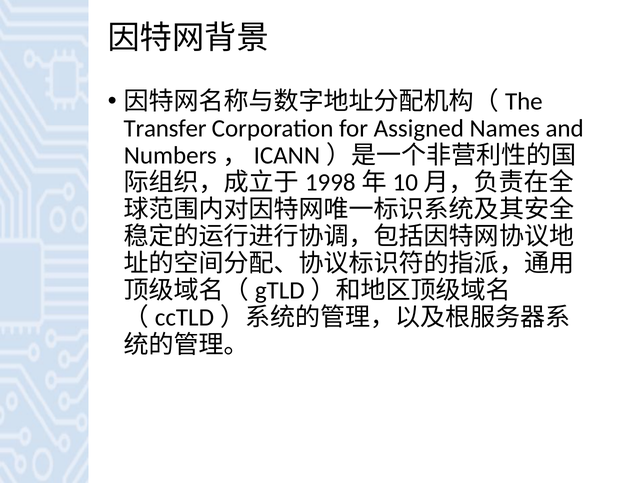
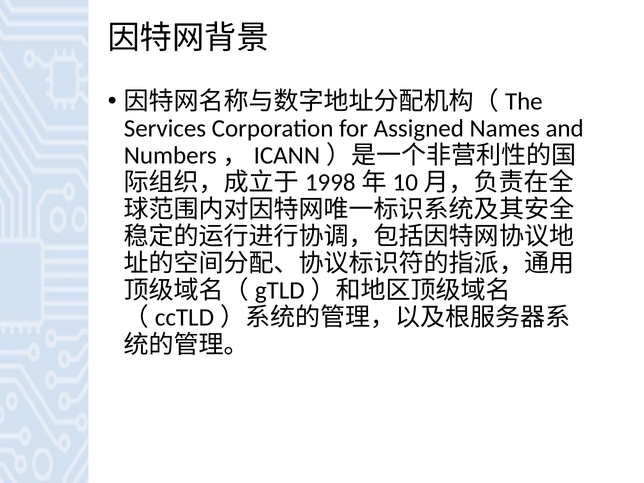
Transfer: Transfer -> Services
